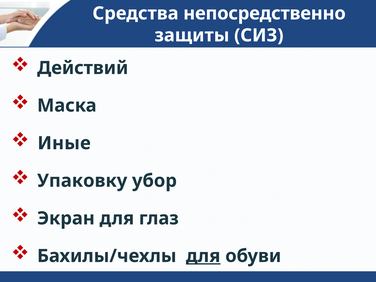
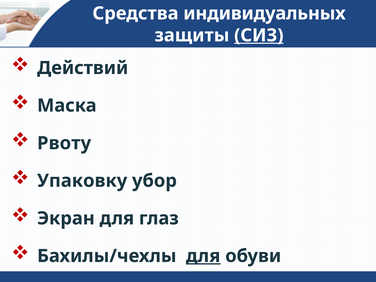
непосредственно: непосредственно -> индивидуальных
СИЗ underline: none -> present
Иные: Иные -> Рвоту
